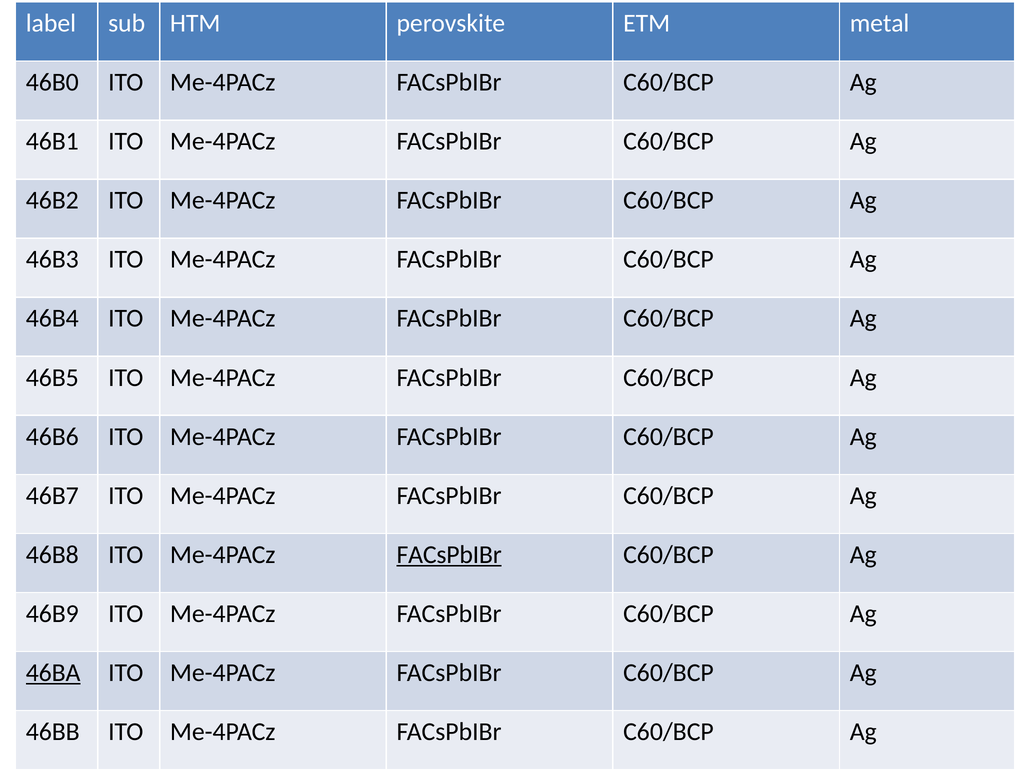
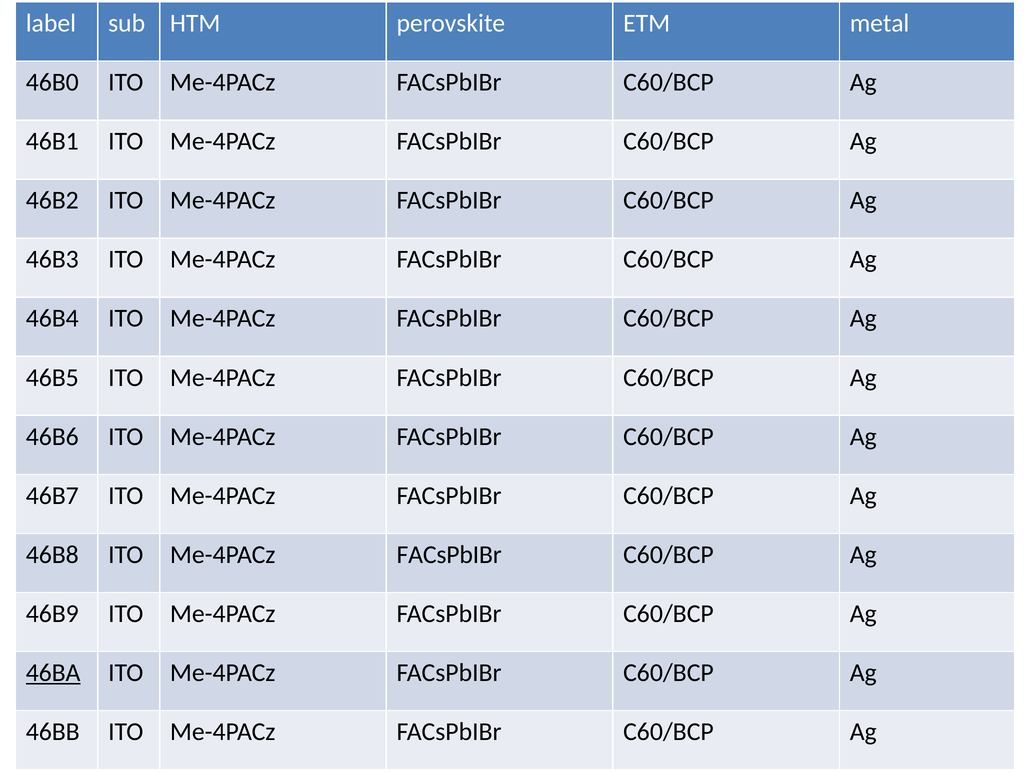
FACsPbIBr at (449, 554) underline: present -> none
